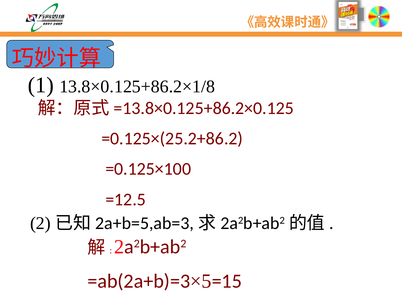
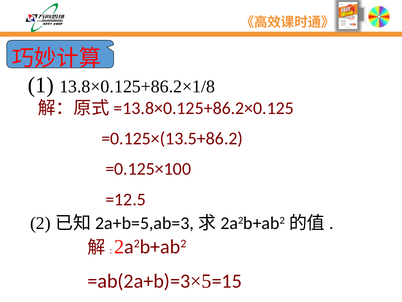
=0.125×(25.2+86.2: =0.125×(25.2+86.2 -> =0.125×(13.5+86.2
